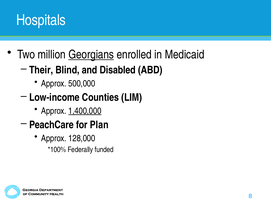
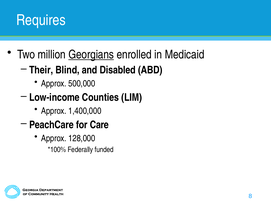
Hospitals: Hospitals -> Requires
1,400,000 underline: present -> none
Plan: Plan -> Care
